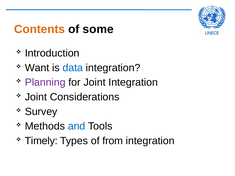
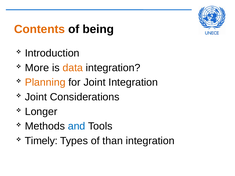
some: some -> being
Want: Want -> More
data colour: blue -> orange
Planning colour: purple -> orange
Survey: Survey -> Longer
from: from -> than
